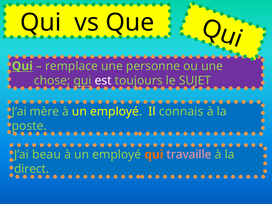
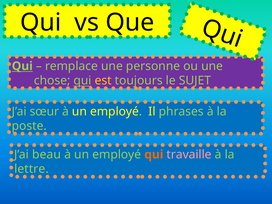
est colour: white -> yellow
mère: mère -> sœur
connais: connais -> phrases
direct: direct -> lettre
